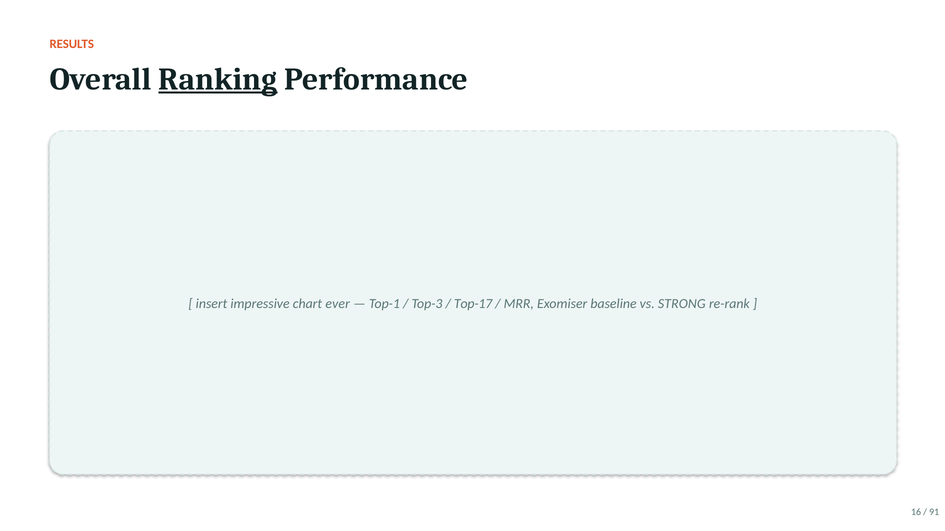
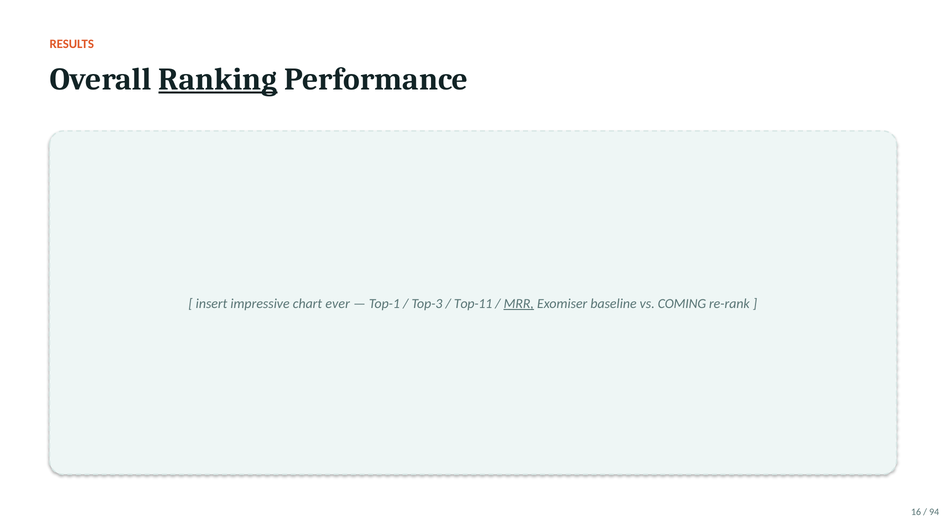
Top-17: Top-17 -> Top-11
MRR underline: none -> present
STRONG: STRONG -> COMING
91: 91 -> 94
